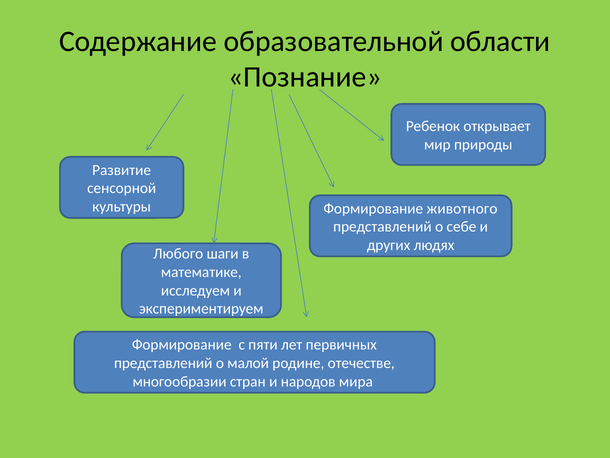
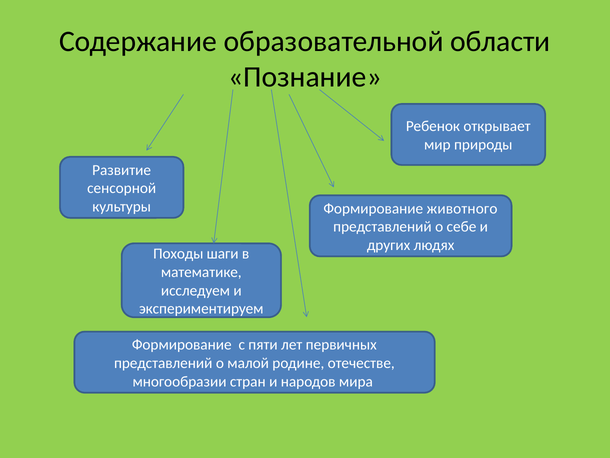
Любого: Любого -> Походы
